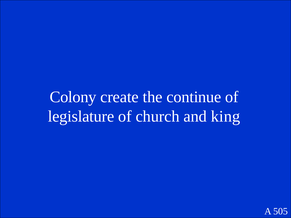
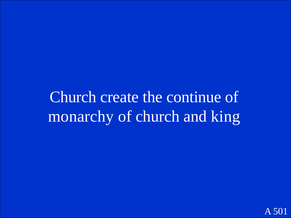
Colony at (73, 97): Colony -> Church
legislature: legislature -> monarchy
505: 505 -> 501
